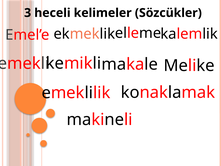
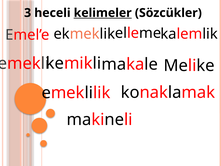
kelimeler underline: none -> present
